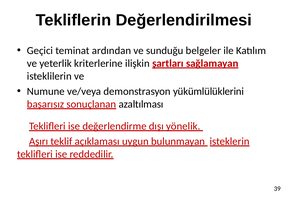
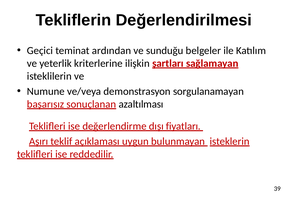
yükümlülüklerini: yükümlülüklerini -> sorgulanamayan
yönelik: yönelik -> fiyatları
